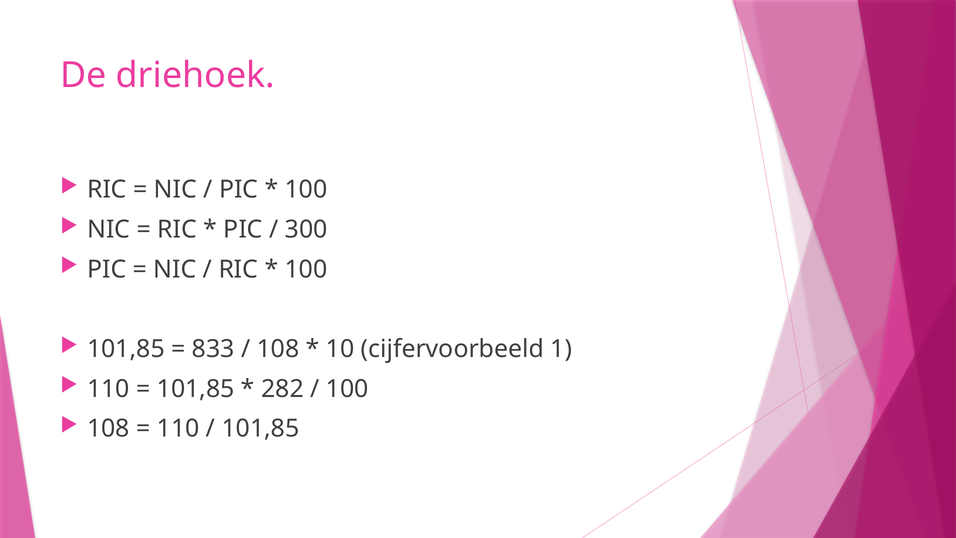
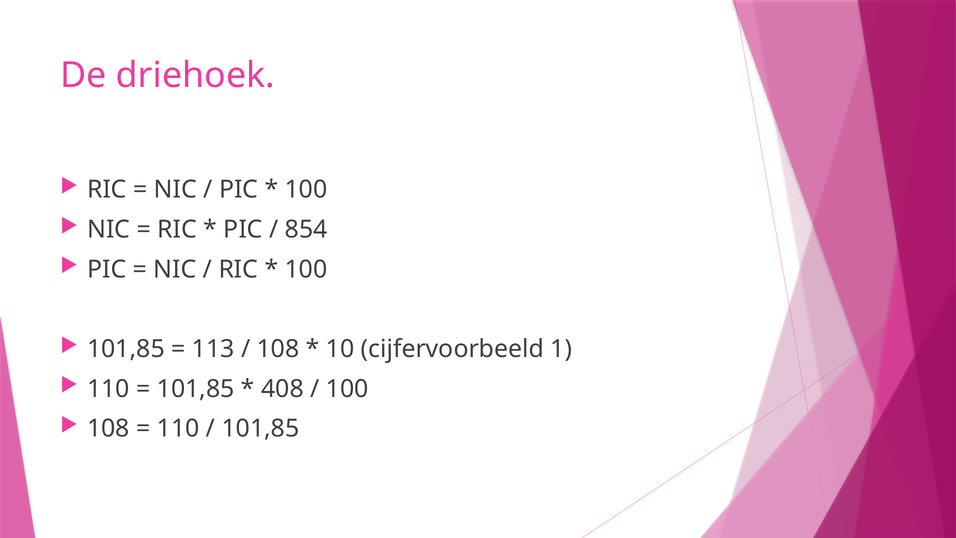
300: 300 -> 854
833: 833 -> 113
282: 282 -> 408
